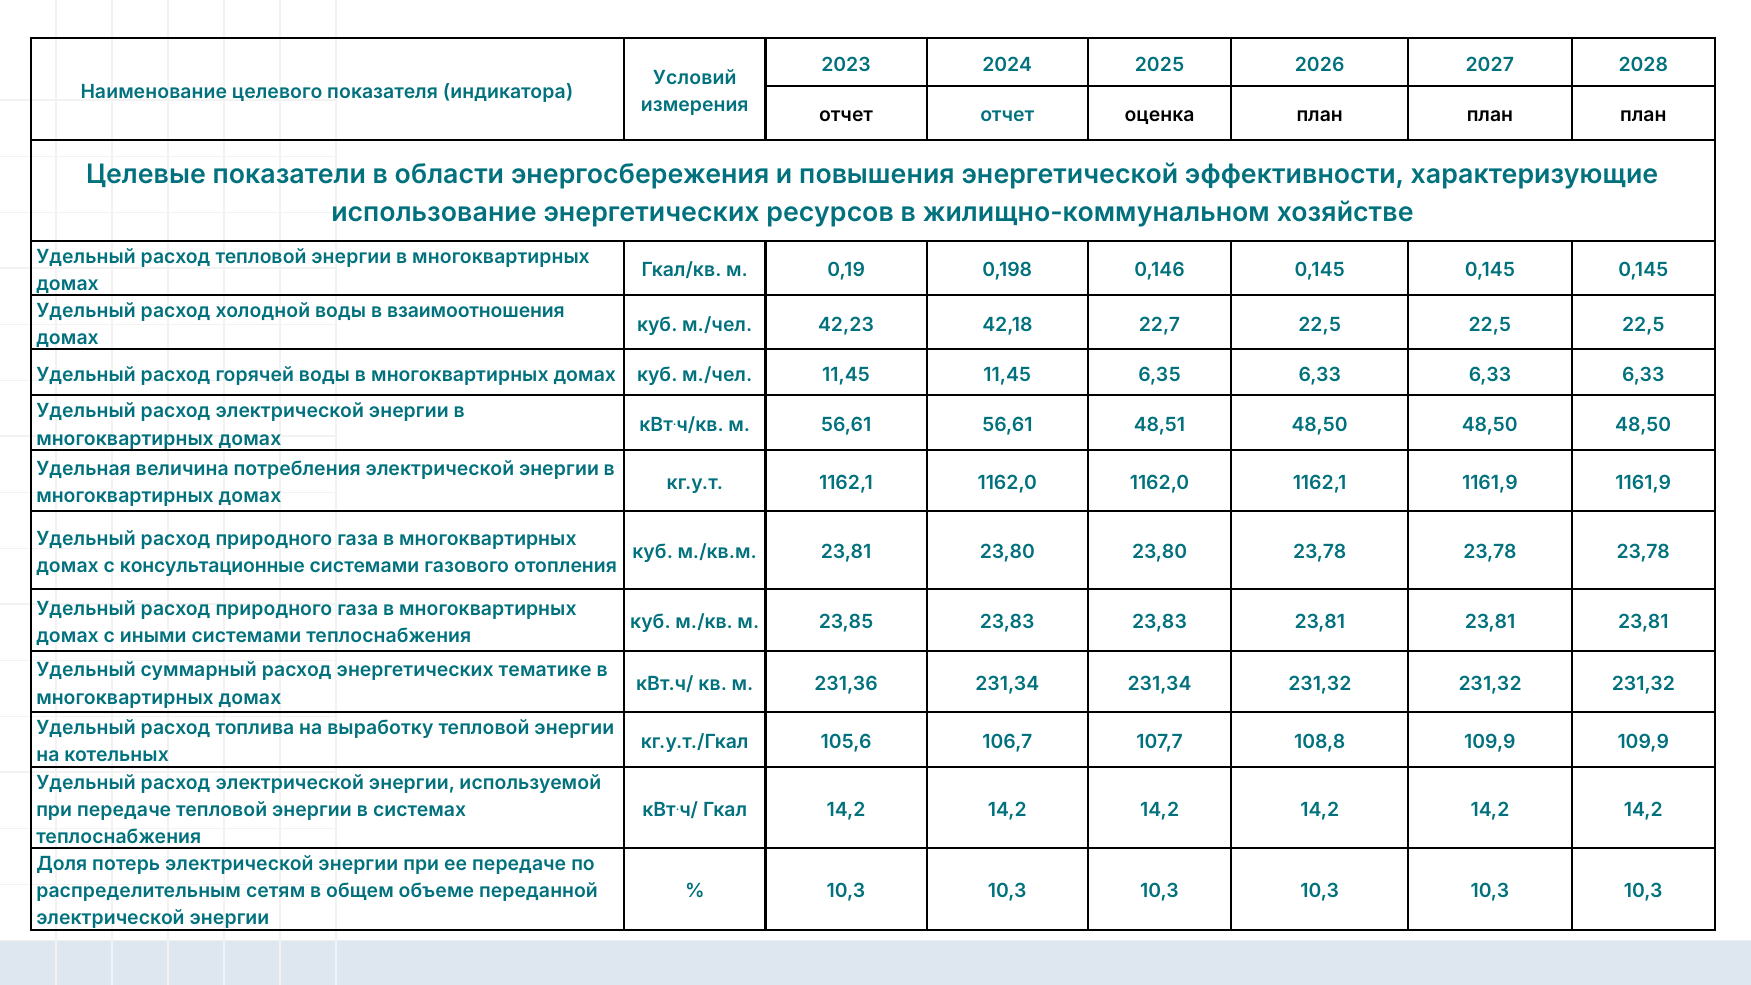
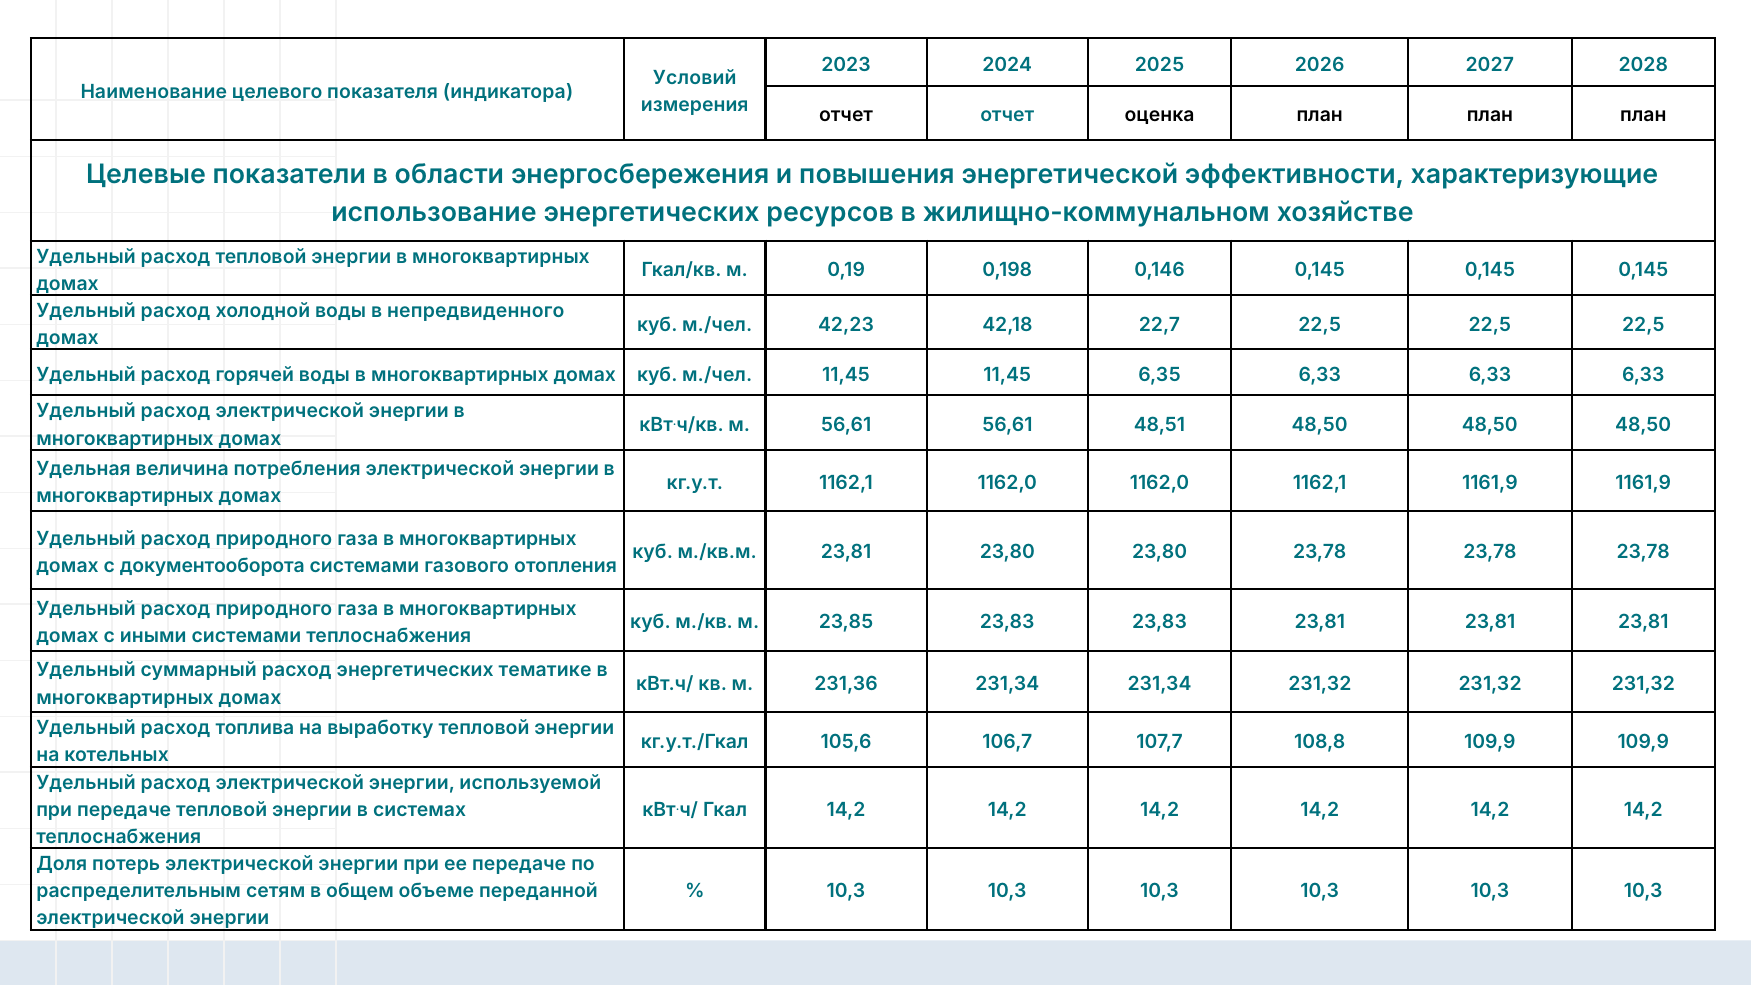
взаимоотношения: взаимоотношения -> непредвиденного
консультационные: консультационные -> документооборота
